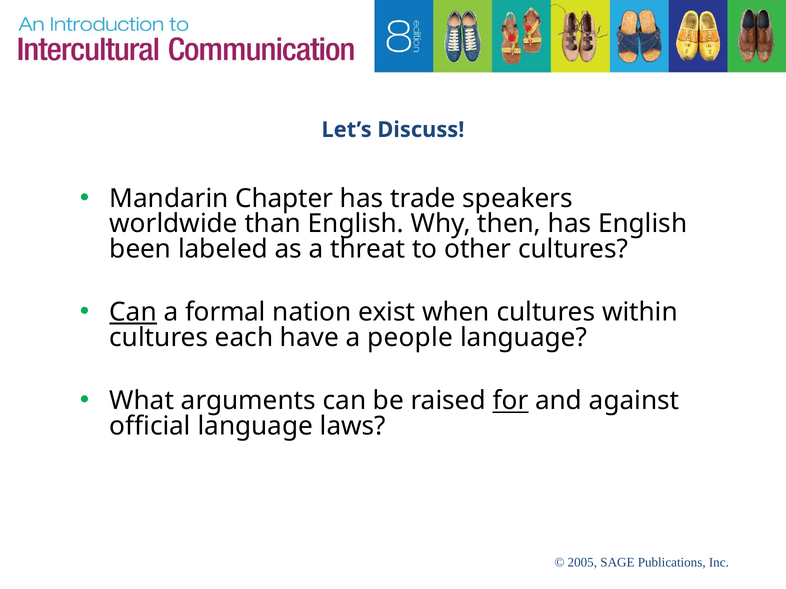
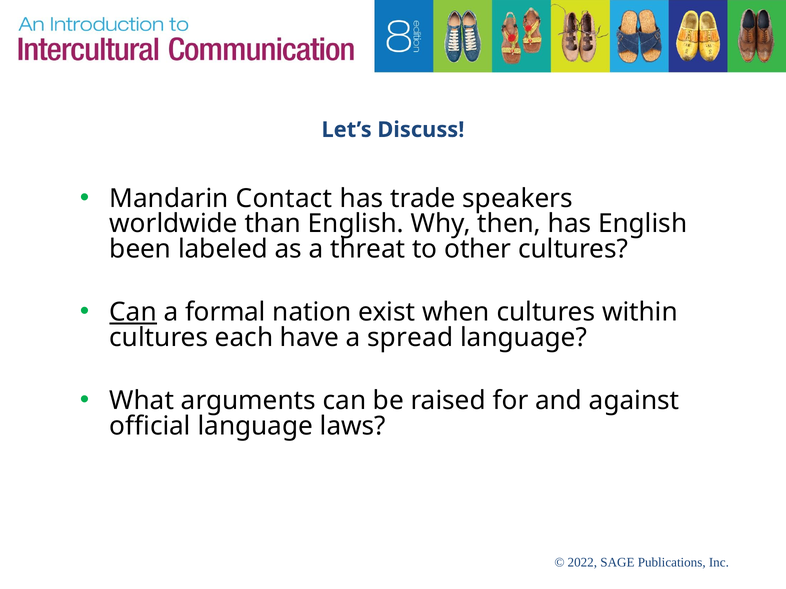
Chapter: Chapter -> Contact
people: people -> spread
for underline: present -> none
2005: 2005 -> 2022
